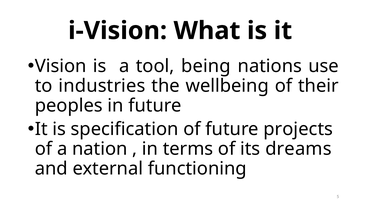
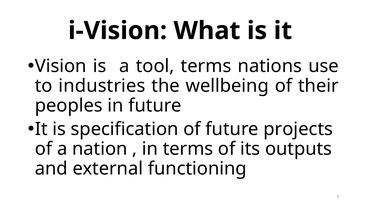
tool being: being -> terms
dreams: dreams -> outputs
